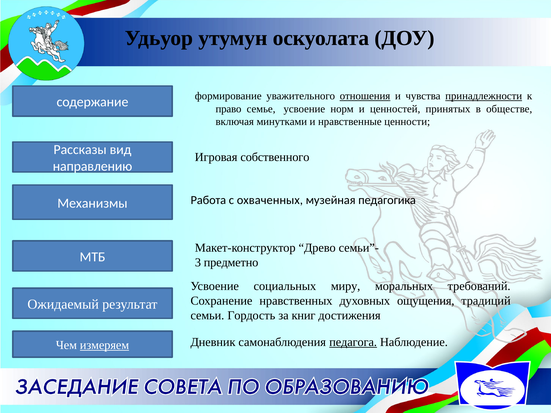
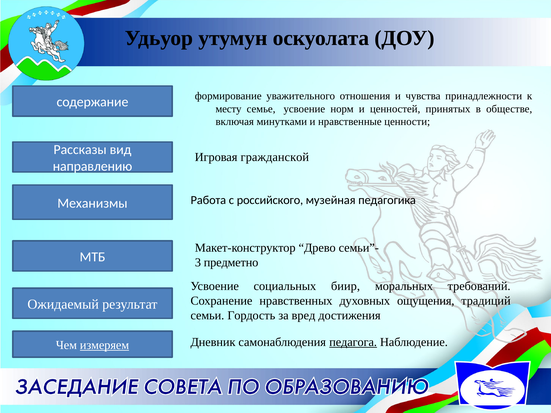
отношения underline: present -> none
принадлежности underline: present -> none
право: право -> месту
собственного: собственного -> гражданской
охваченных: охваченных -> российского
миру: миру -> биир
книг: книг -> вред
